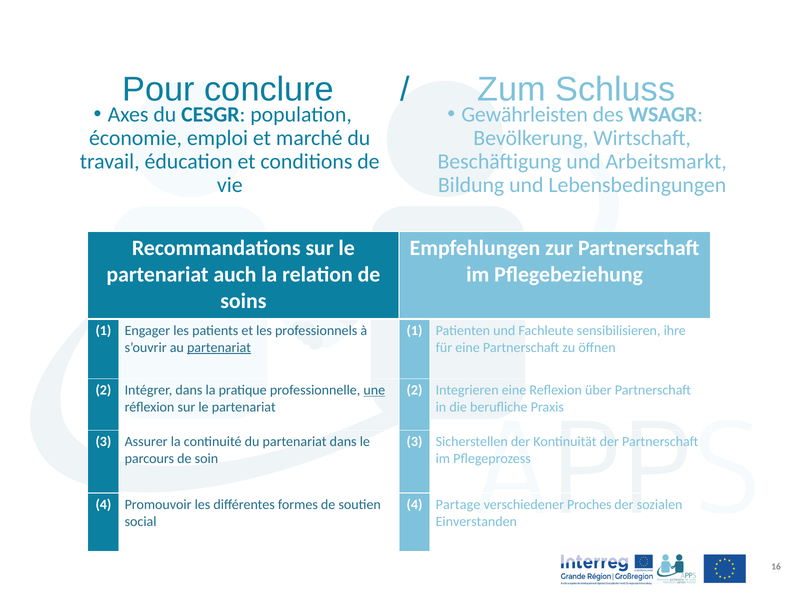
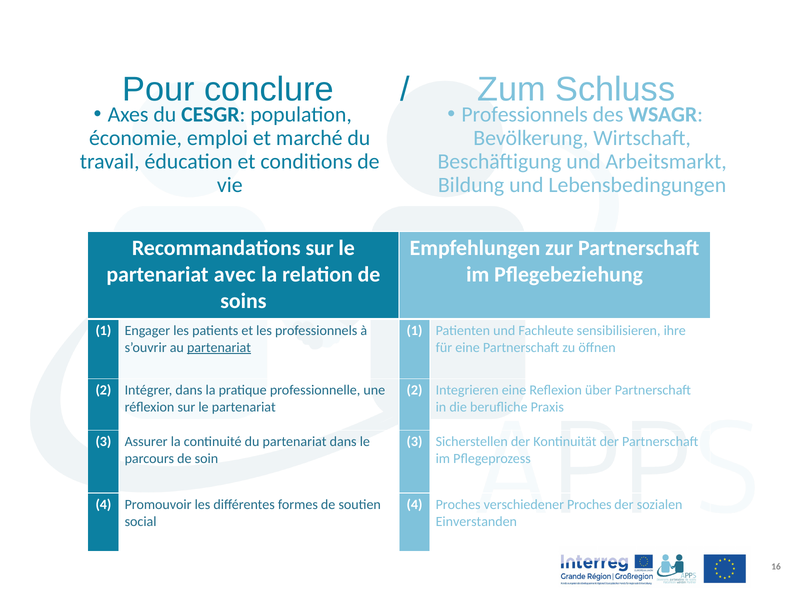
Gewährleisten at (525, 114): Gewährleisten -> Professionnels
auch: auch -> avec
une underline: present -> none
4 Partage: Partage -> Proches
